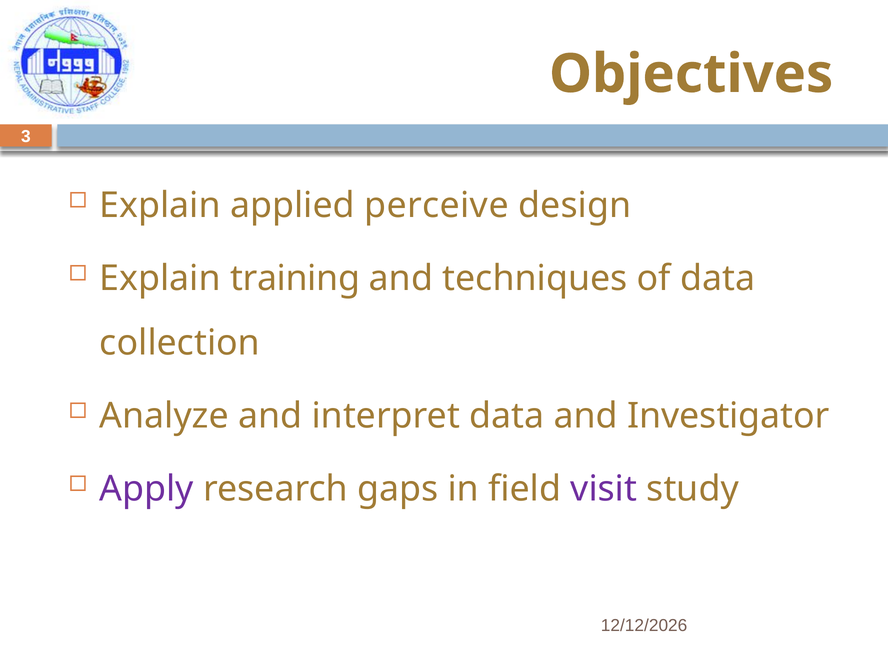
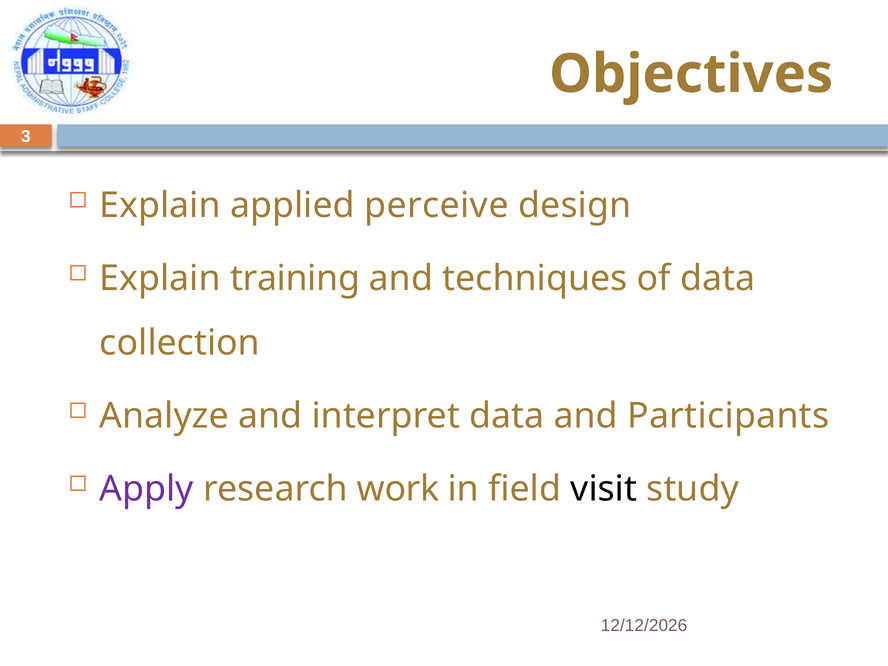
Investigator: Investigator -> Participants
gaps: gaps -> work
visit colour: purple -> black
